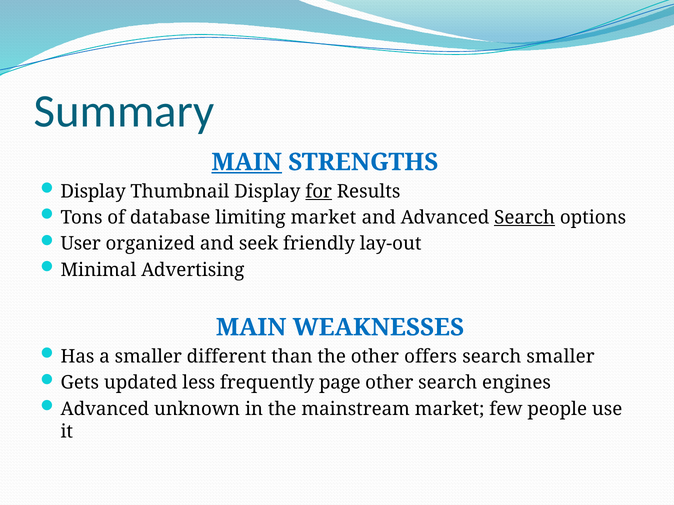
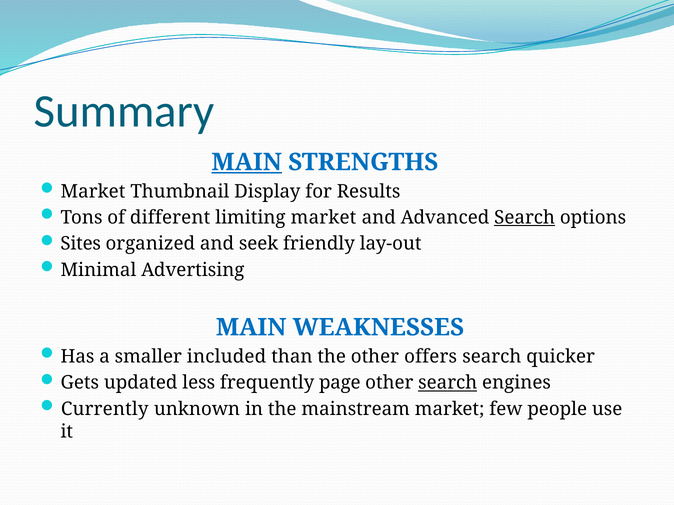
Display at (93, 192): Display -> Market
for underline: present -> none
database: database -> different
User: User -> Sites
different: different -> included
search smaller: smaller -> quicker
search at (448, 383) underline: none -> present
Advanced at (105, 409): Advanced -> Currently
